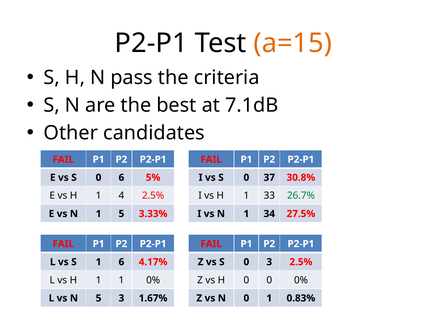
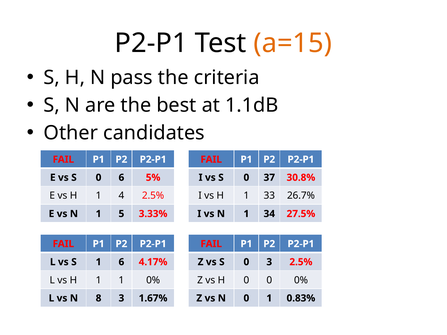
7.1dB: 7.1dB -> 1.1dB
26.7% colour: green -> black
N 5: 5 -> 8
